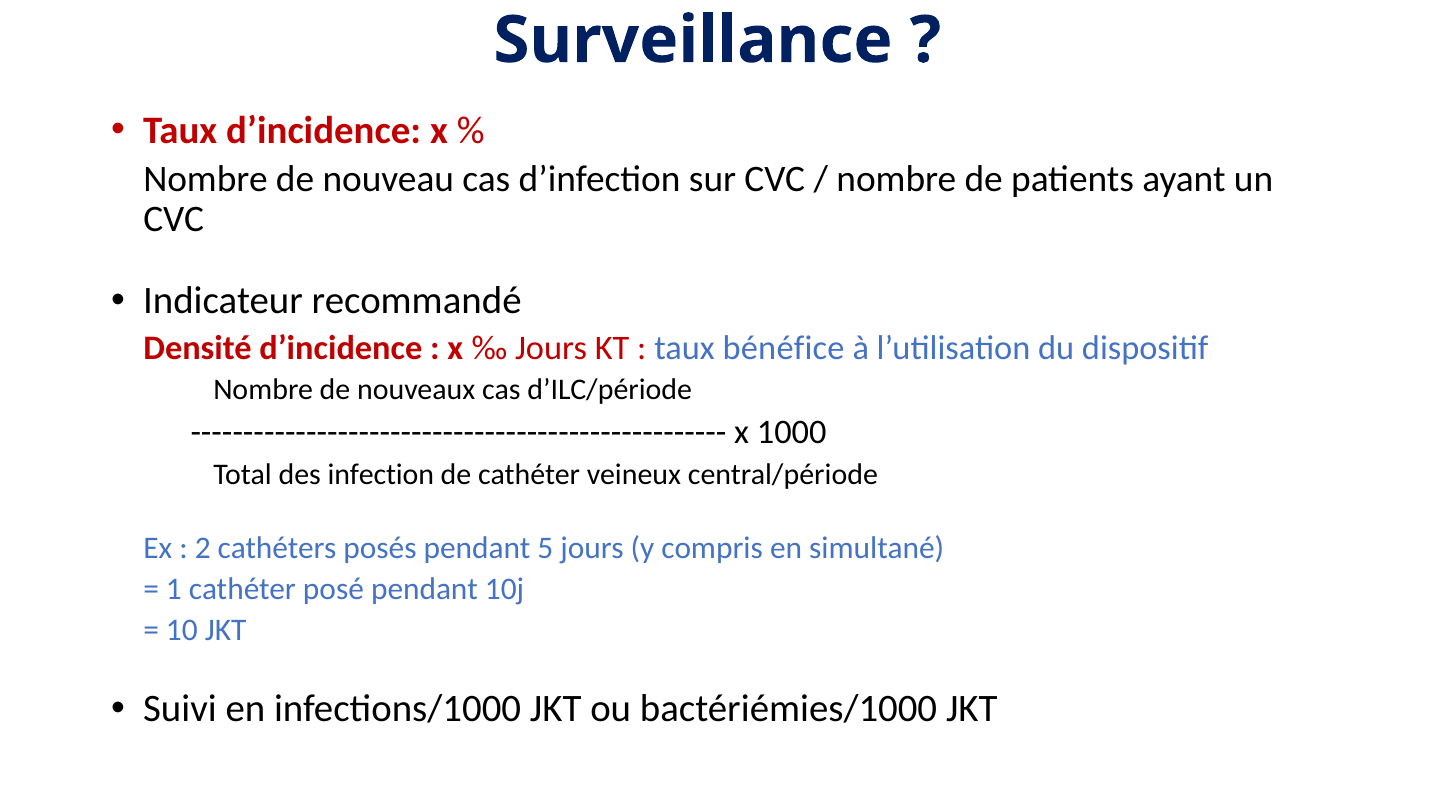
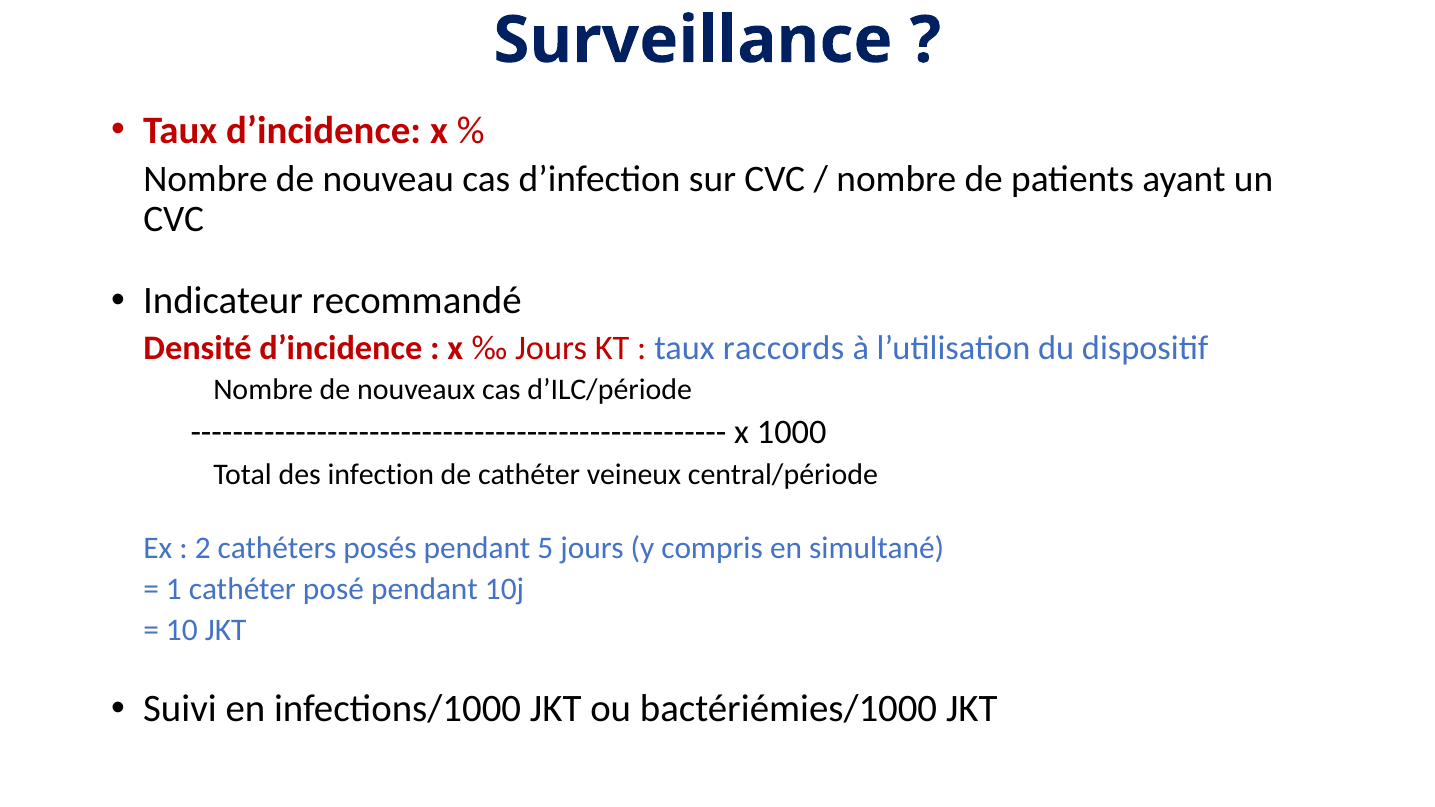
bénéfice: bénéfice -> raccords
